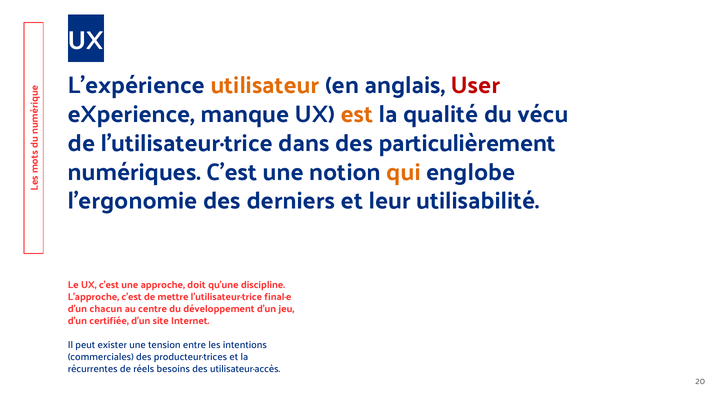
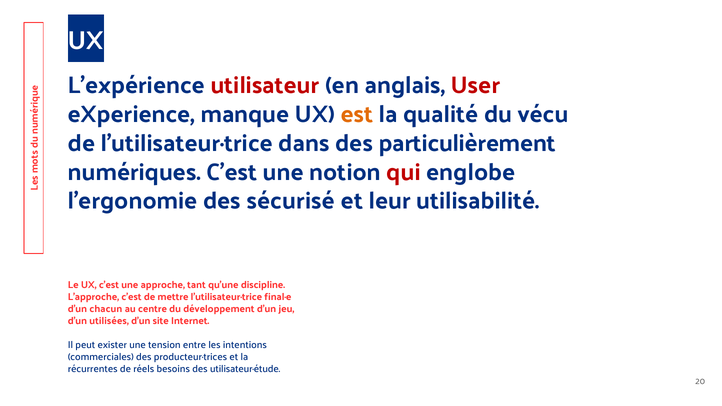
utilisateur colour: orange -> red
qui colour: orange -> red
derniers: derniers -> sécurisé
doit: doit -> tant
certifiée: certifiée -> utilisées
utilisateur·accès: utilisateur·accès -> utilisateur·étude
